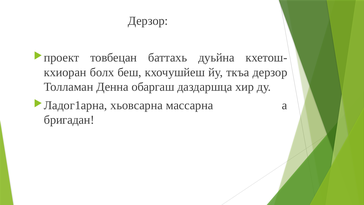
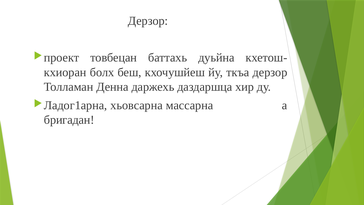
обаргаш: обаргаш -> даржехь
